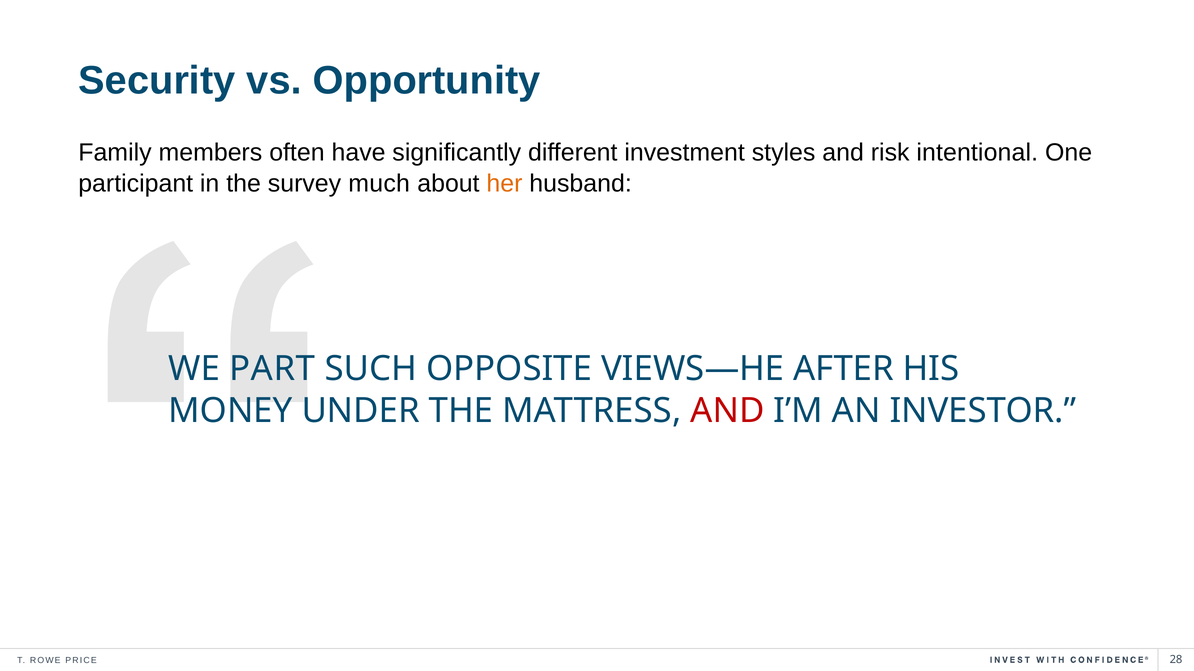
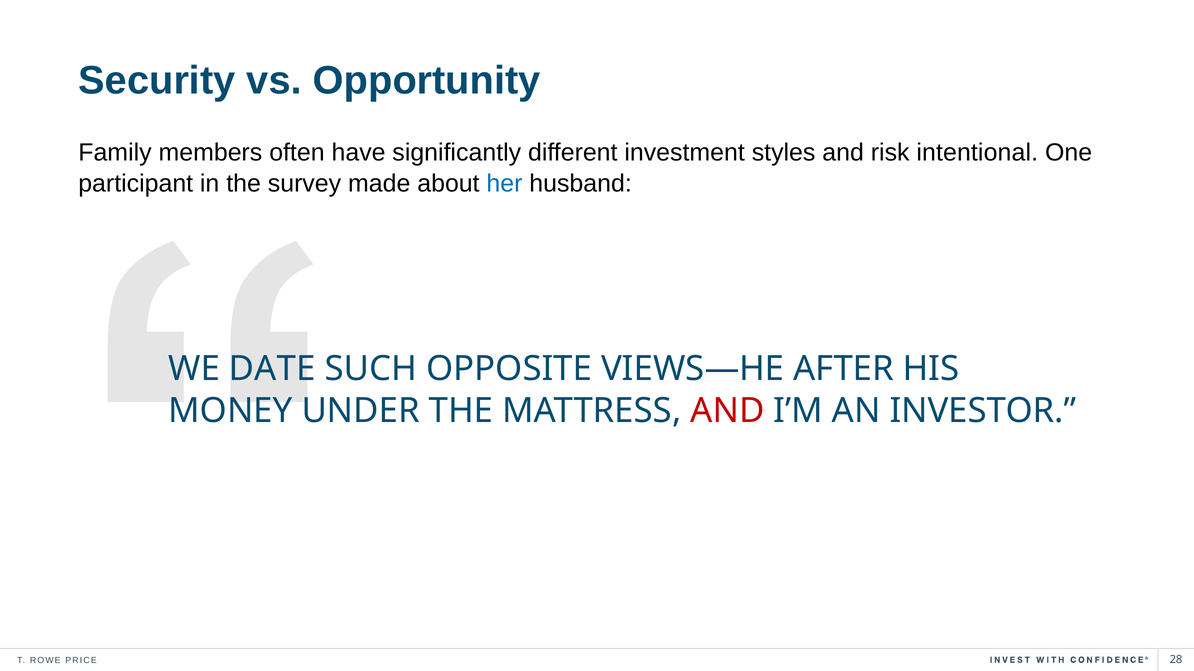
much: much -> made
her colour: orange -> blue
PART: PART -> DATE
